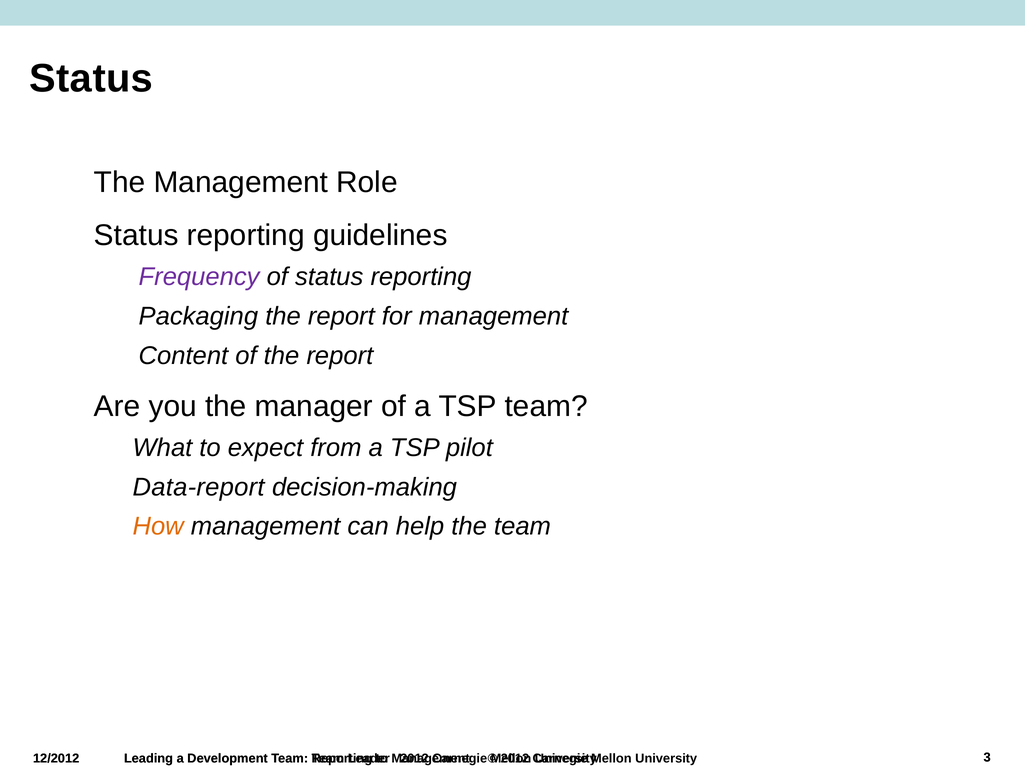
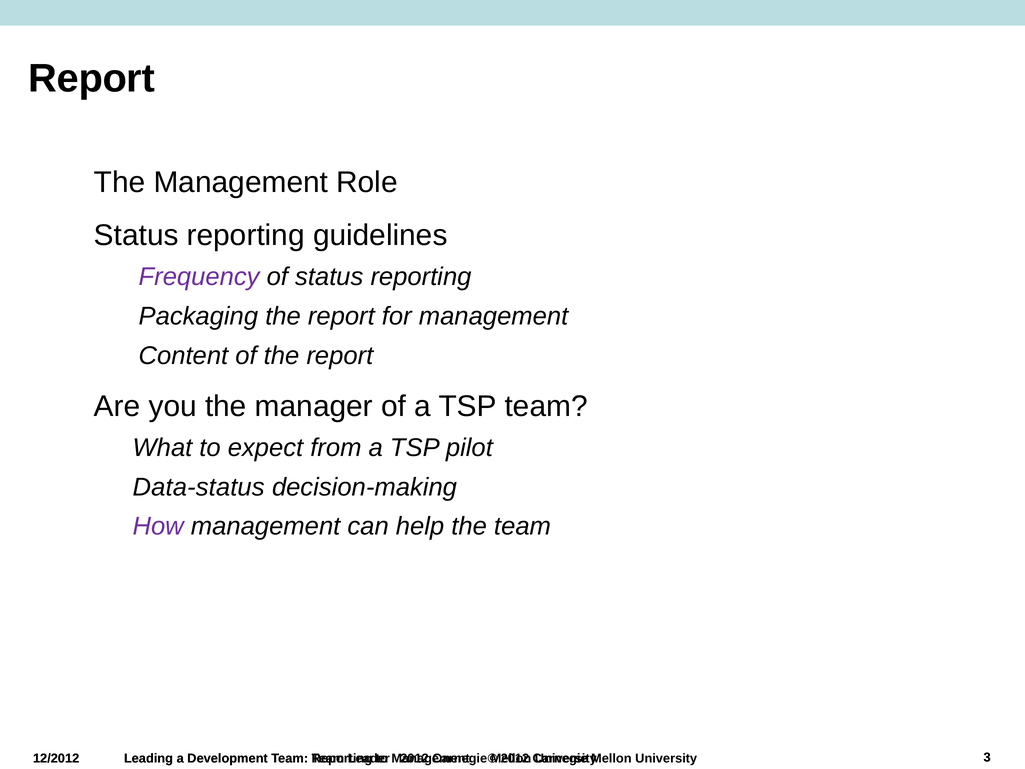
Status at (91, 79): Status -> Report
Data-report: Data-report -> Data-status
How colour: orange -> purple
